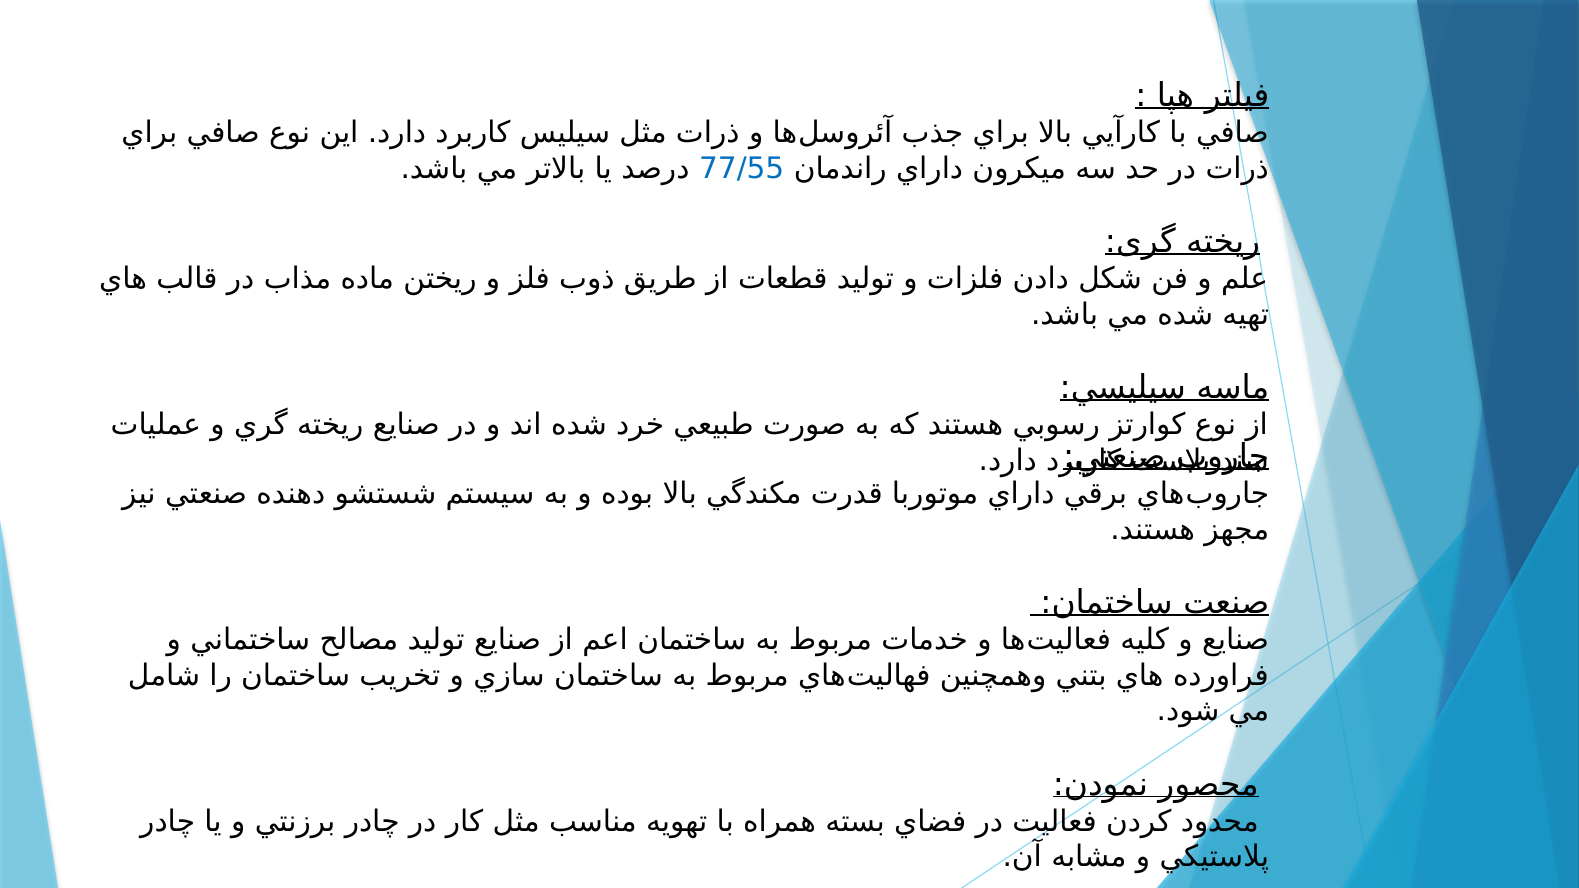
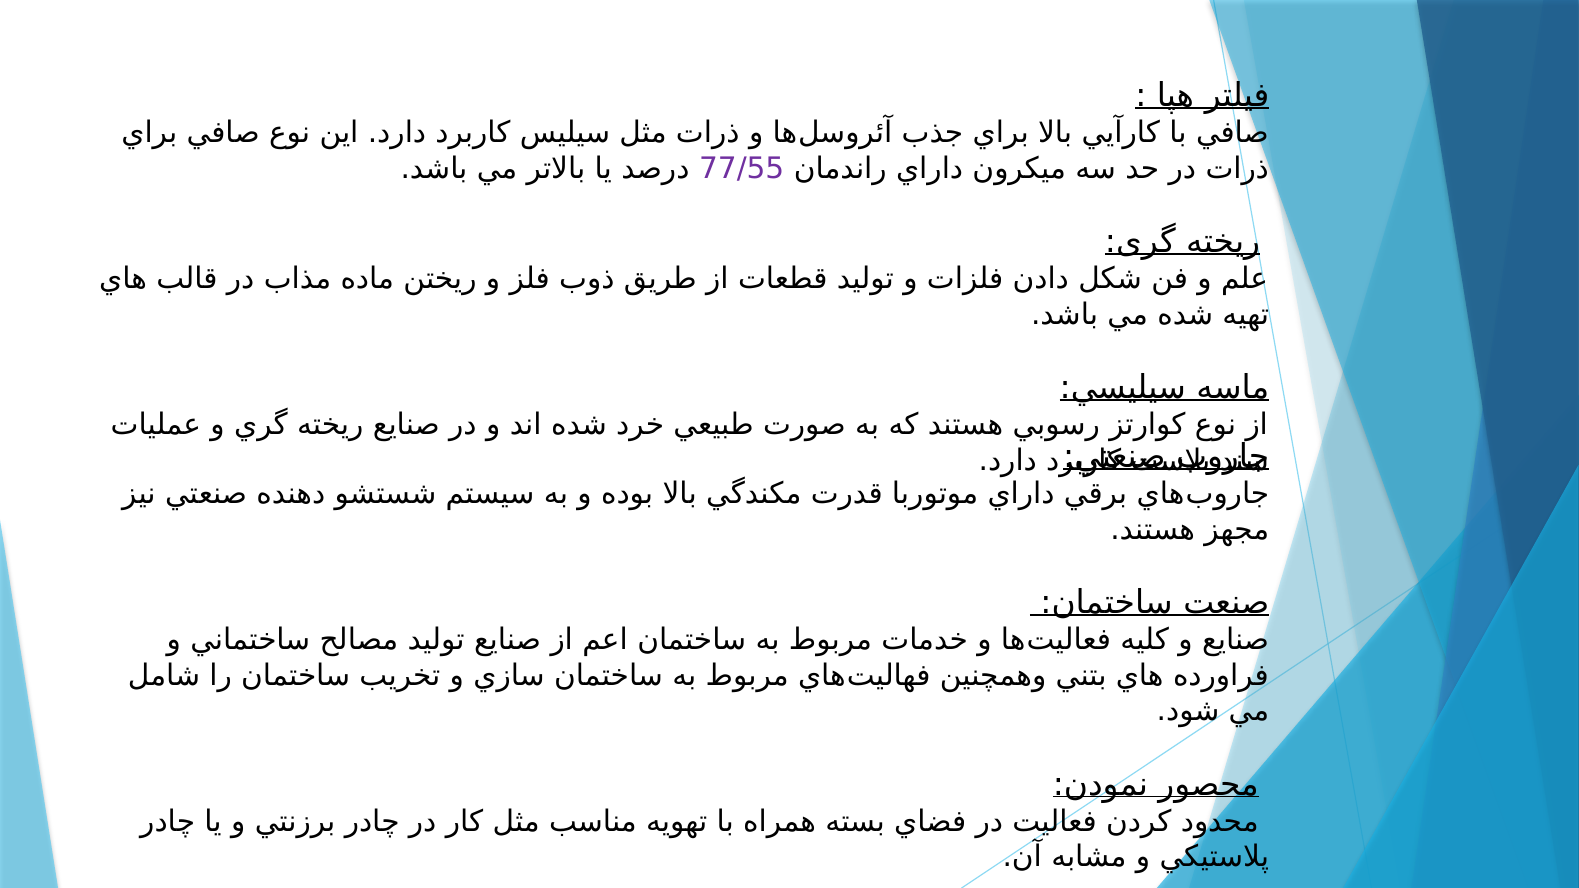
77/55 colour: blue -> purple
